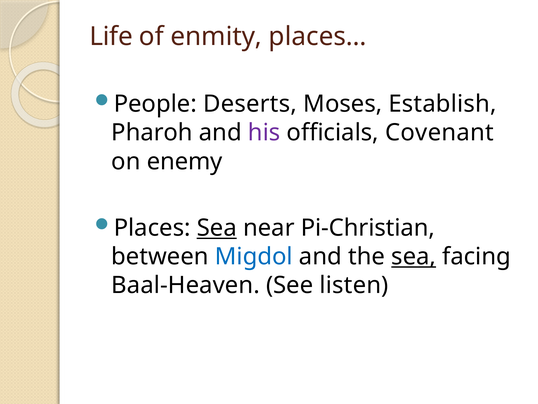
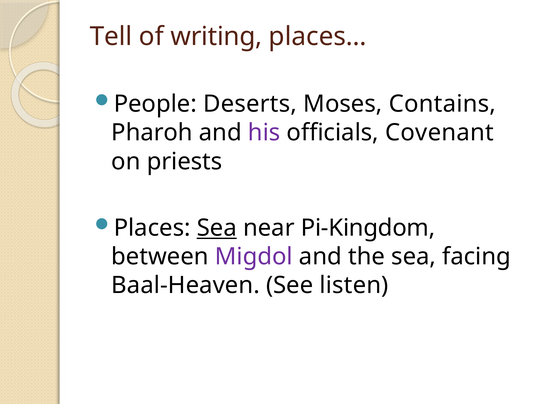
Life: Life -> Tell
enmity: enmity -> writing
Establish: Establish -> Contains
enemy: enemy -> priests
Pi-Christian: Pi-Christian -> Pi-Kingdom
Migdol colour: blue -> purple
sea at (414, 256) underline: present -> none
